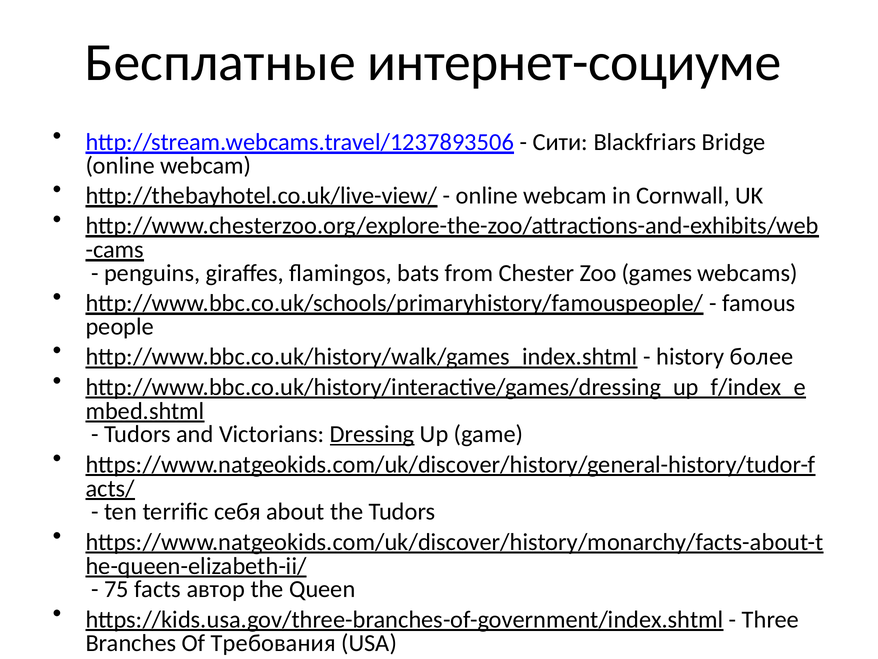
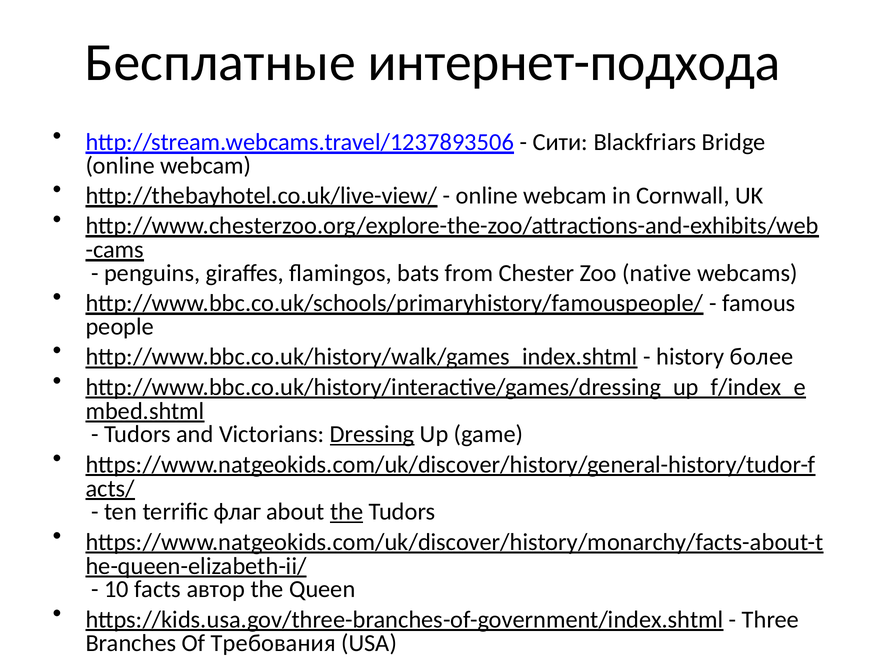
интернет-социуме: интернет-социуме -> интернет-подхода
Zoo games: games -> native
себя: себя -> флаг
the at (347, 512) underline: none -> present
75: 75 -> 10
